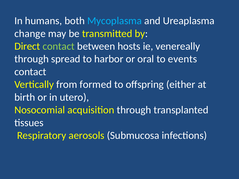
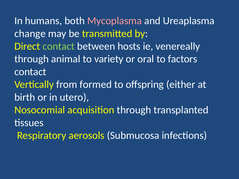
Mycoplasma colour: light blue -> pink
spread: spread -> animal
harbor: harbor -> variety
events: events -> factors
